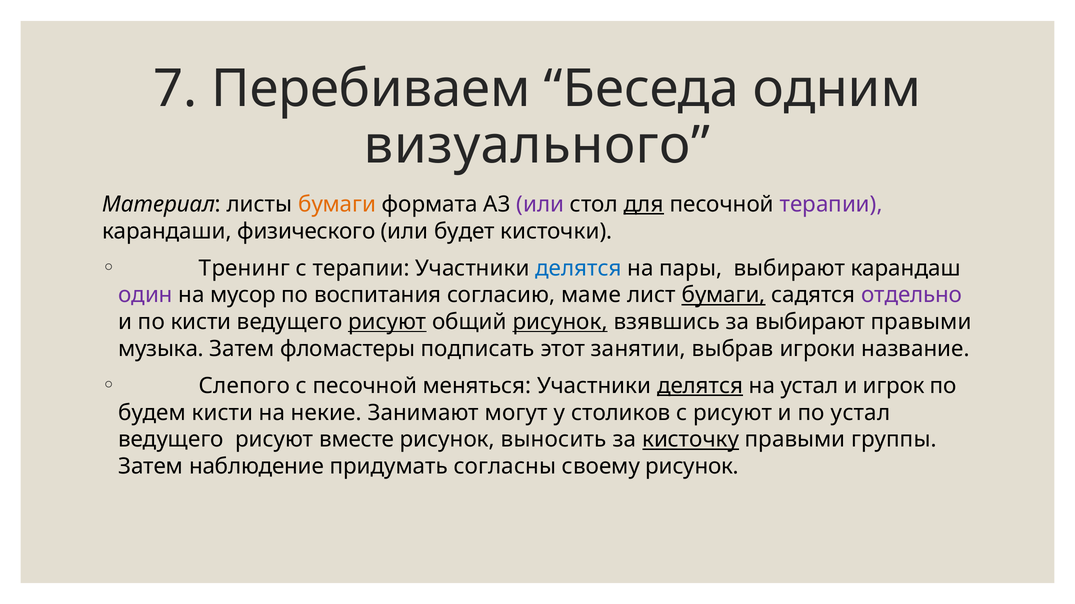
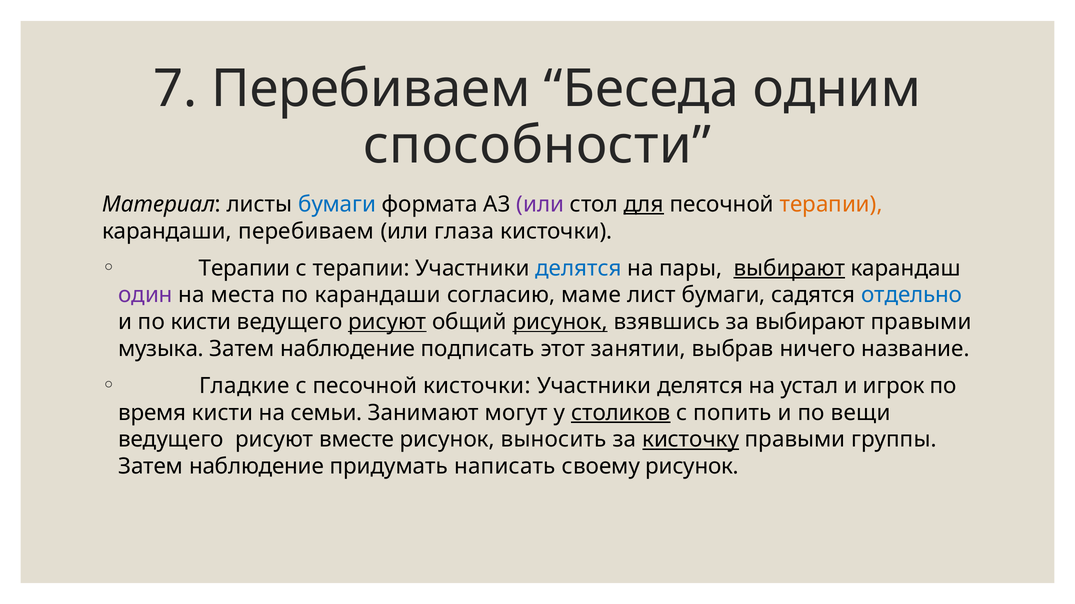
визуального: визуального -> способности
бумаги at (337, 205) colour: orange -> blue
терапии at (831, 205) colour: purple -> orange
карандаши физического: физического -> перебиваем
будет: будет -> глаза
Тренинг at (244, 268): Тренинг -> Терапии
выбирают at (789, 268) underline: none -> present
мусор: мусор -> места
по воспитания: воспитания -> карандаши
бумаги at (724, 295) underline: present -> none
отдельно colour: purple -> blue
фломастеры at (348, 349): фломастеры -> наблюдение
игроки: игроки -> ничего
Слепого: Слепого -> Гладкие
песочной меняться: меняться -> кисточки
делятся at (700, 386) underline: present -> none
будем: будем -> время
некие: некие -> семьи
столиков underline: none -> present
с рисуют: рисуют -> попить
по устал: устал -> вещи
согласны: согласны -> написать
